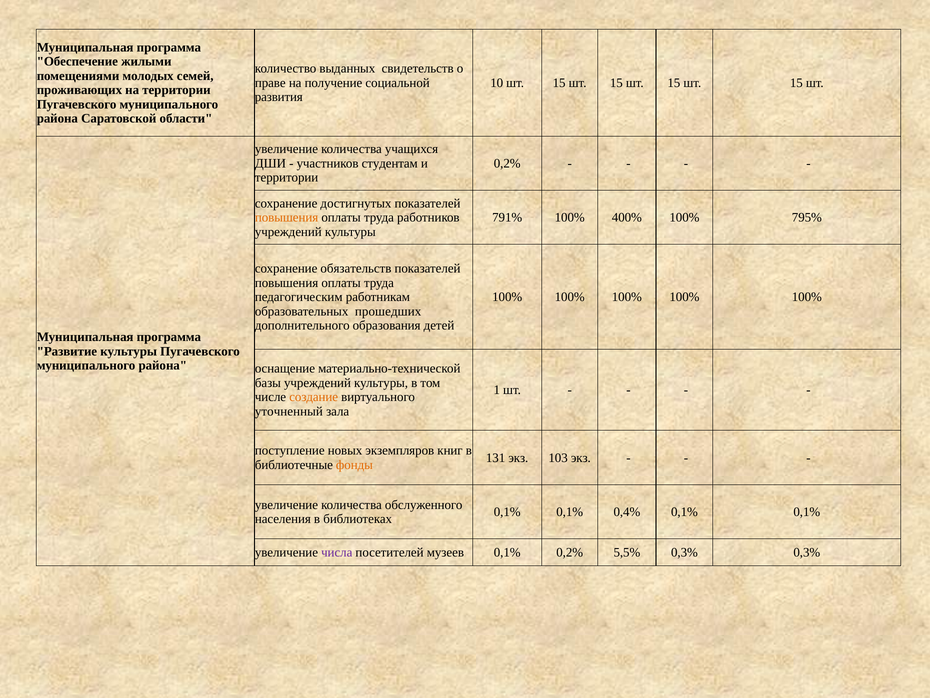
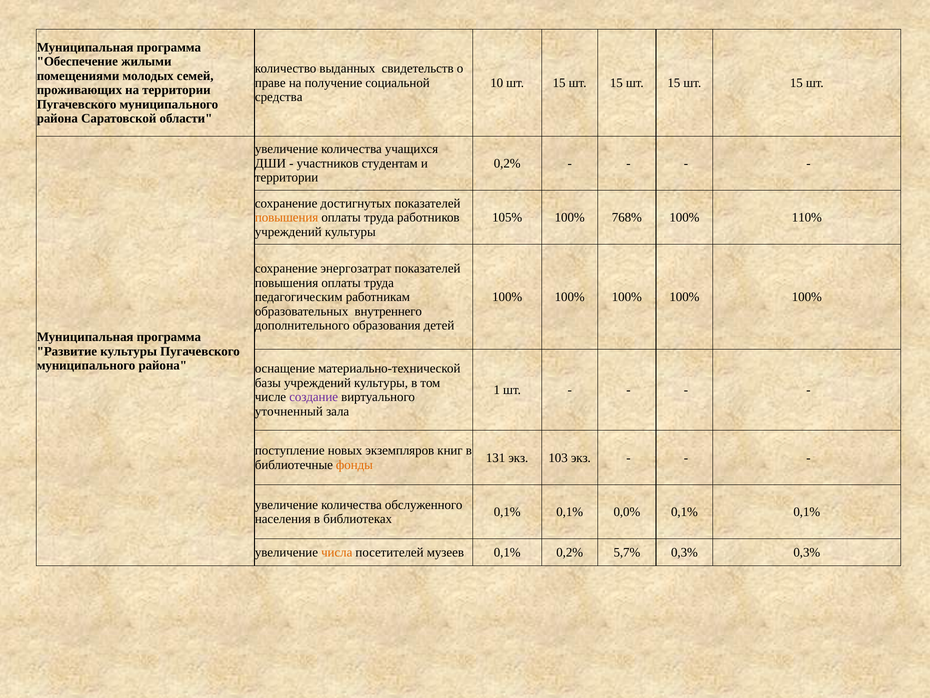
развития: развития -> средства
791%: 791% -> 105%
400%: 400% -> 768%
795%: 795% -> 110%
обязательств: обязательств -> энергозатрат
прошедших: прошедших -> внутреннего
создание colour: orange -> purple
0,4%: 0,4% -> 0,0%
числа colour: purple -> orange
5,5%: 5,5% -> 5,7%
